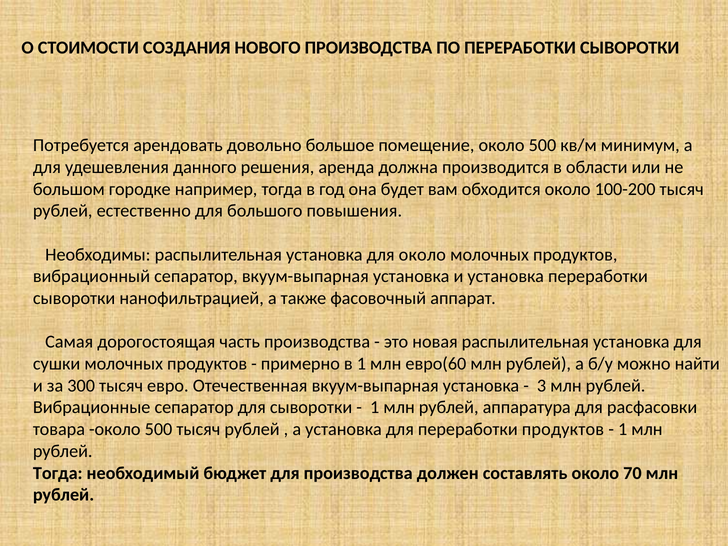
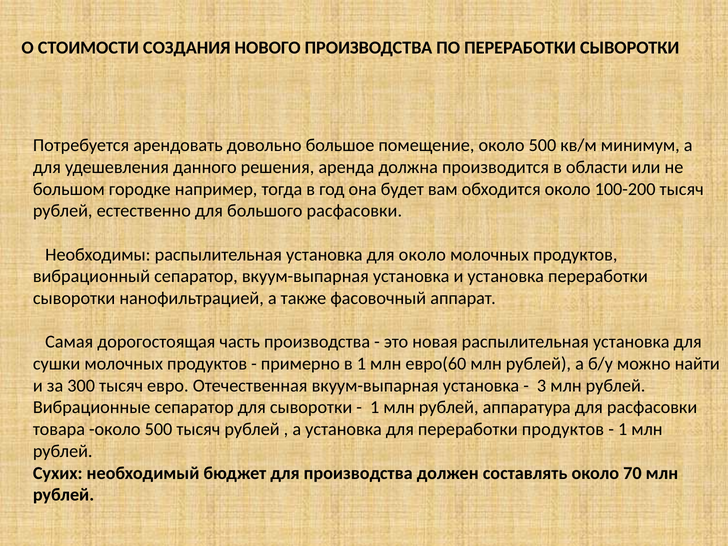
большого повышения: повышения -> расфасовки
Тогда at (58, 473): Тогда -> Сухих
